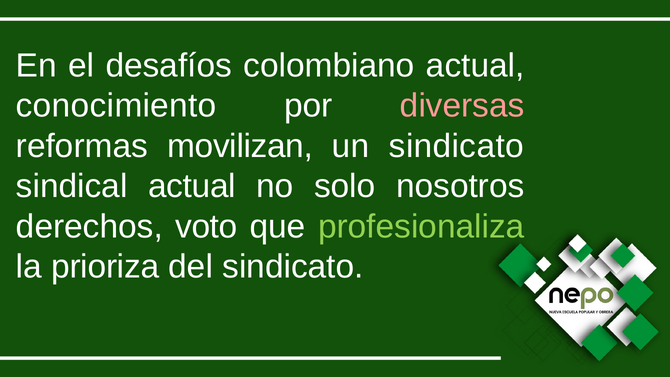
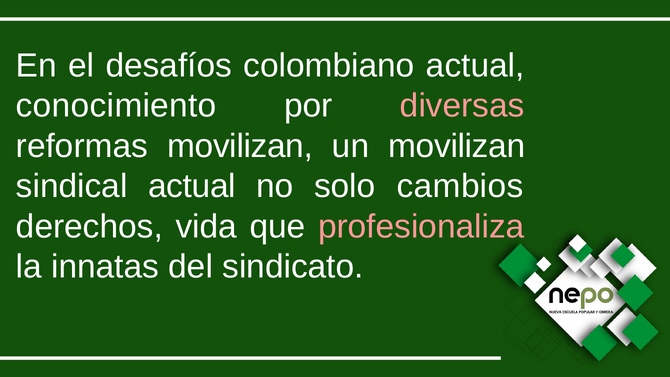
un sindicato: sindicato -> movilizan
nosotros: nosotros -> cambios
voto: voto -> vida
profesionaliza colour: light green -> pink
prioriza: prioriza -> innatas
